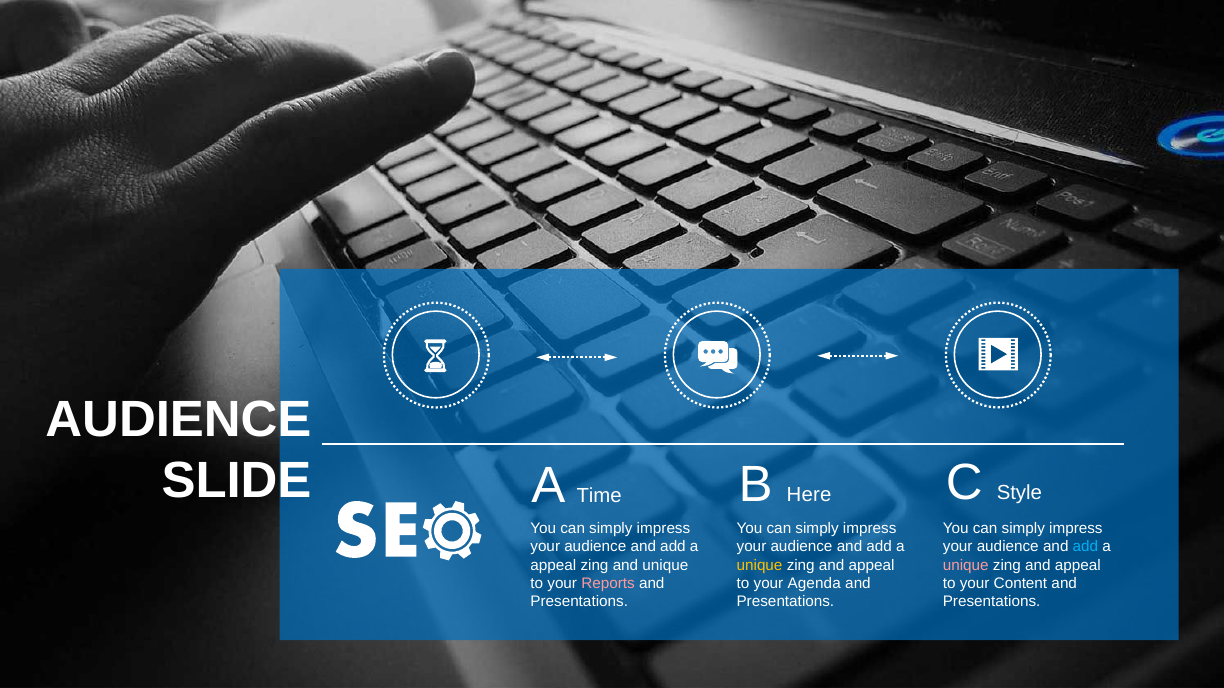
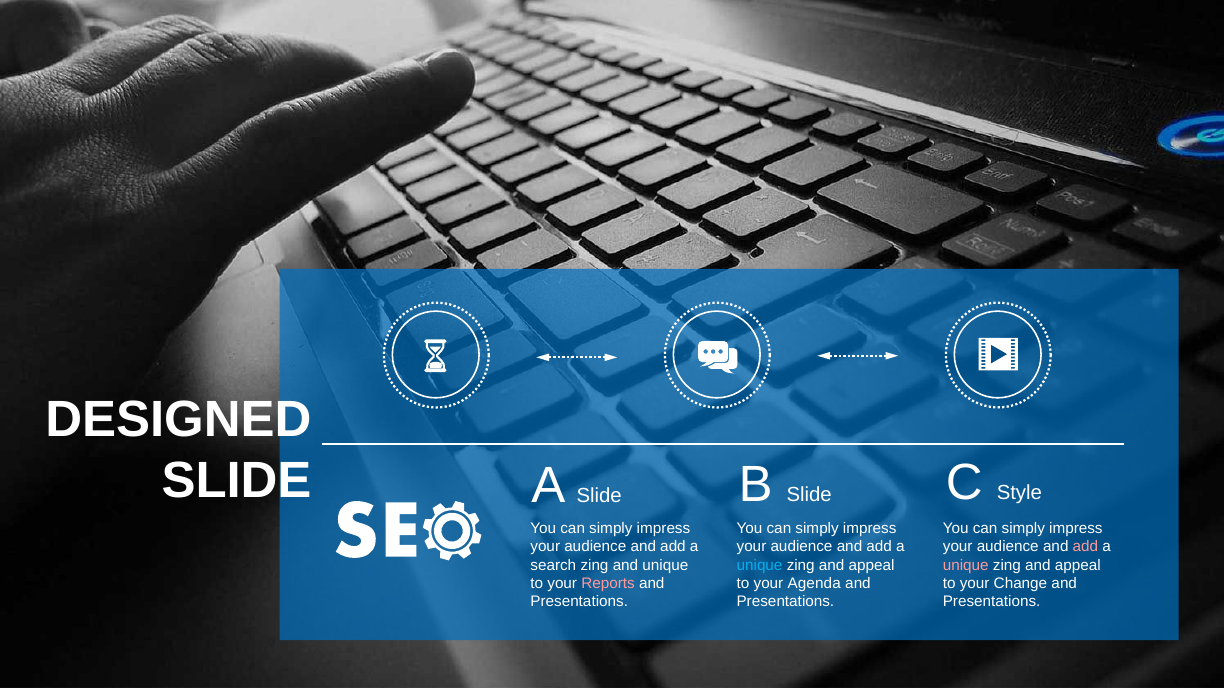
AUDIENCE at (178, 420): AUDIENCE -> DESIGNED
B Here: Here -> Slide
A Time: Time -> Slide
add at (1085, 547) colour: light blue -> pink
appeal at (553, 565): appeal -> search
unique at (760, 565) colour: yellow -> light blue
Content: Content -> Change
